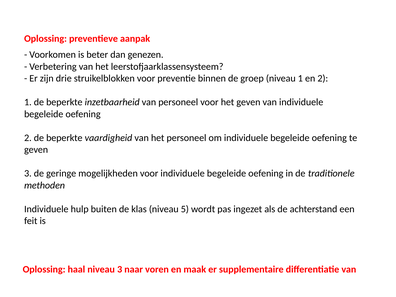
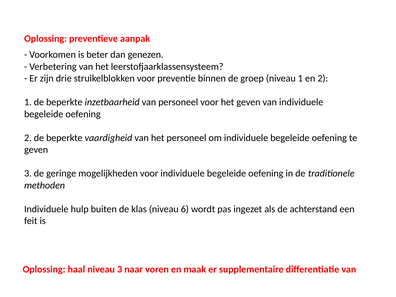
5: 5 -> 6
